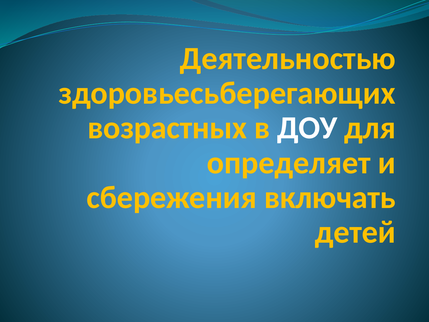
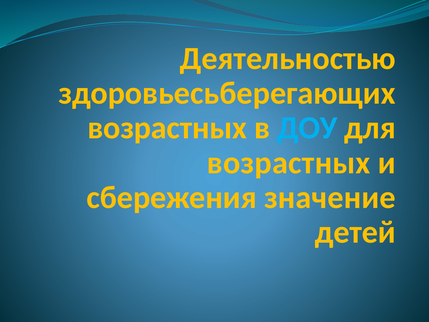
ДОУ colour: white -> light blue
определяет at (289, 163): определяет -> возрастных
включать: включать -> значение
